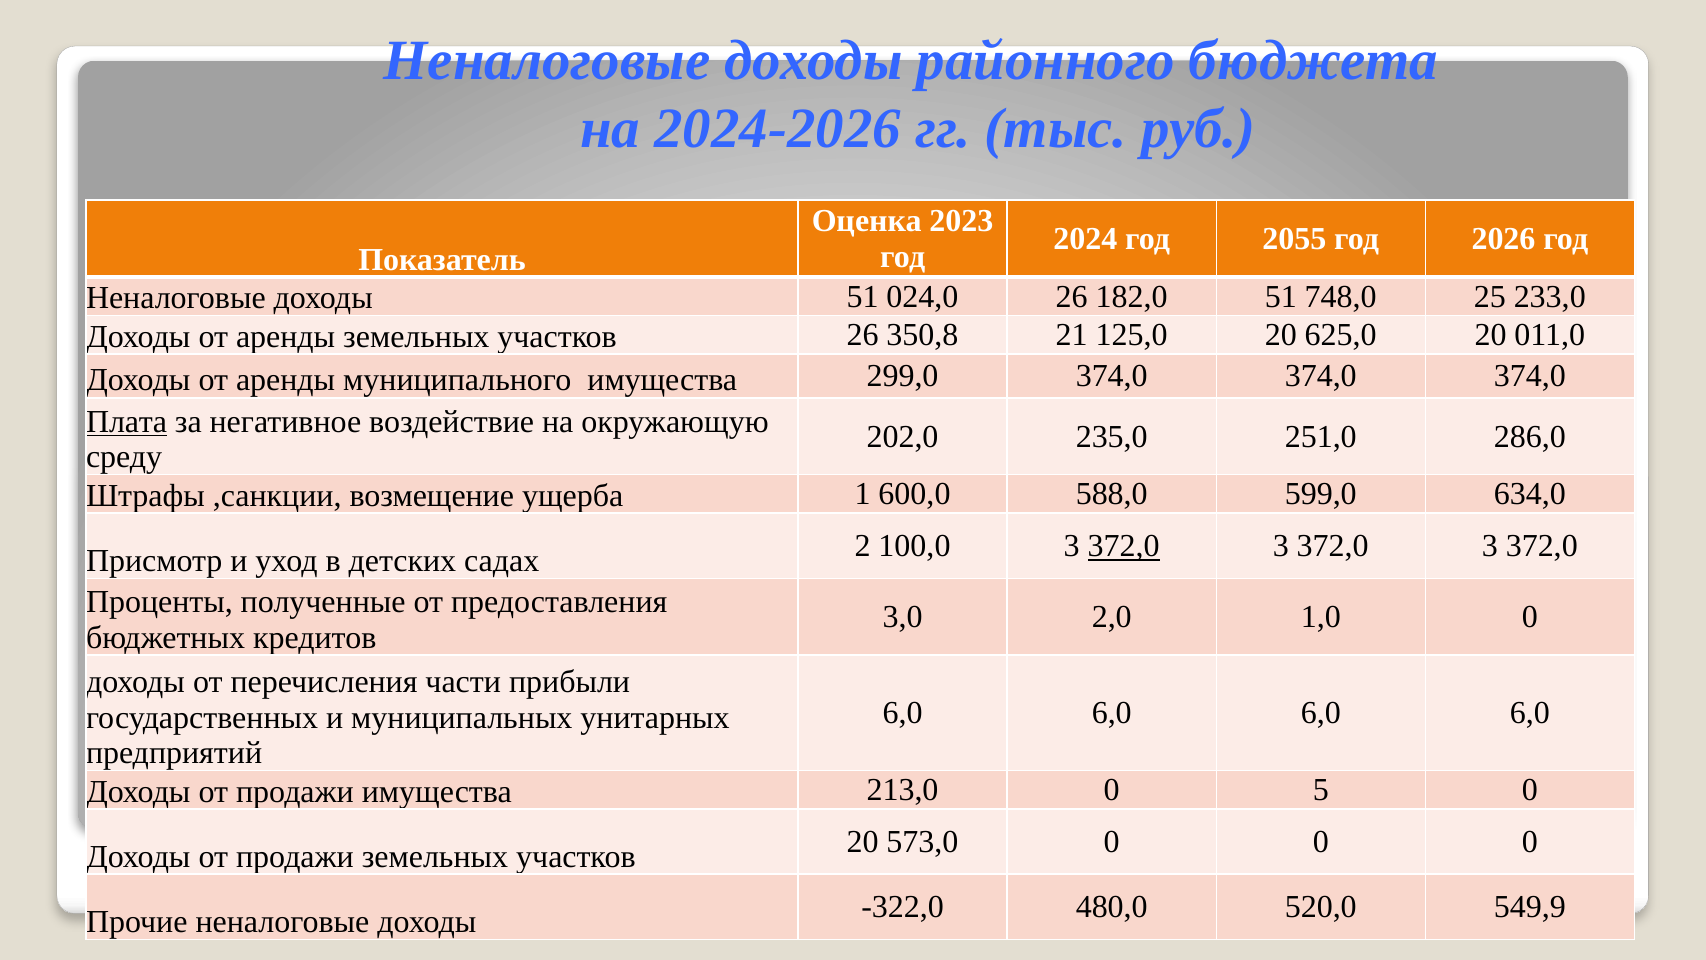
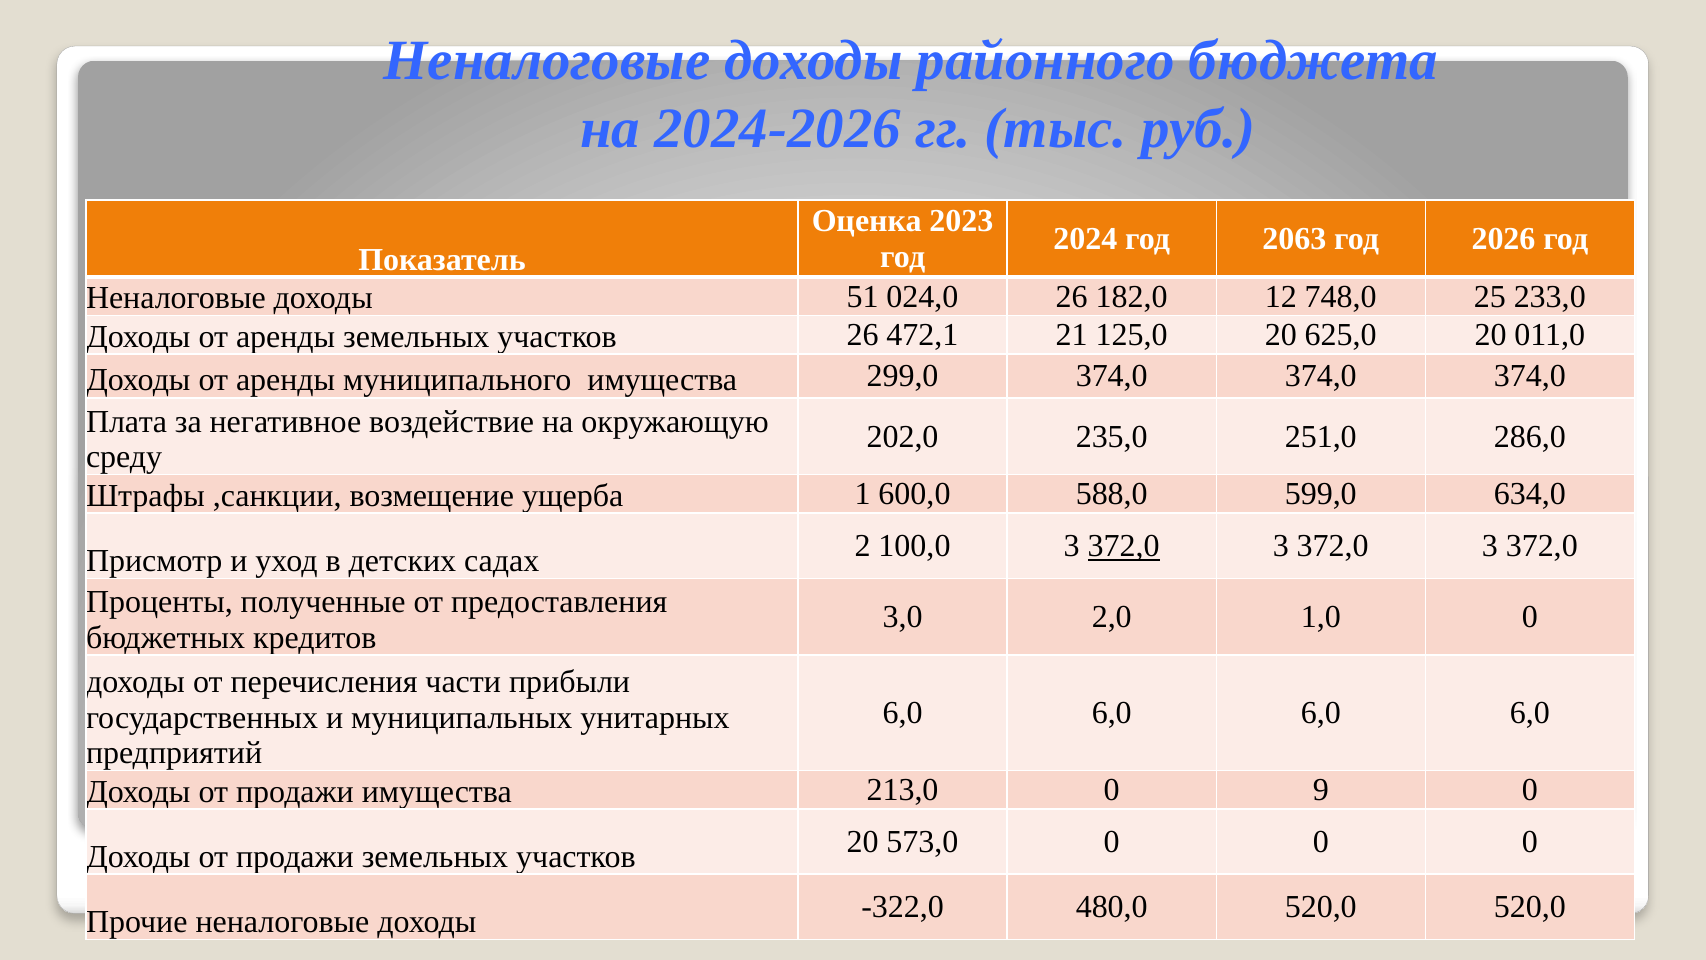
2055: 2055 -> 2063
182,0 51: 51 -> 12
350,8: 350,8 -> 472,1
Плата underline: present -> none
5: 5 -> 9
520,0 549,9: 549,9 -> 520,0
